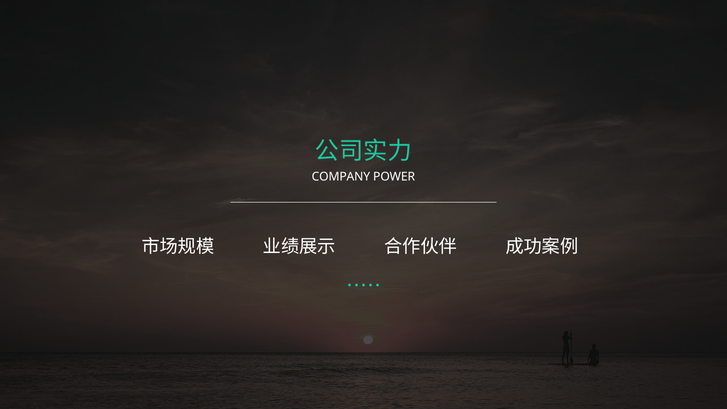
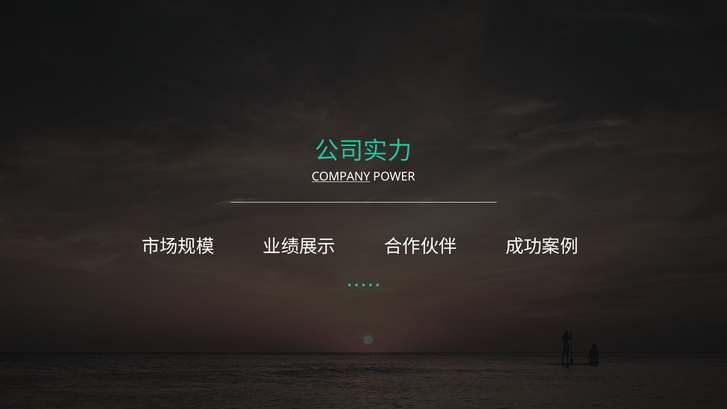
COMPANY underline: none -> present
